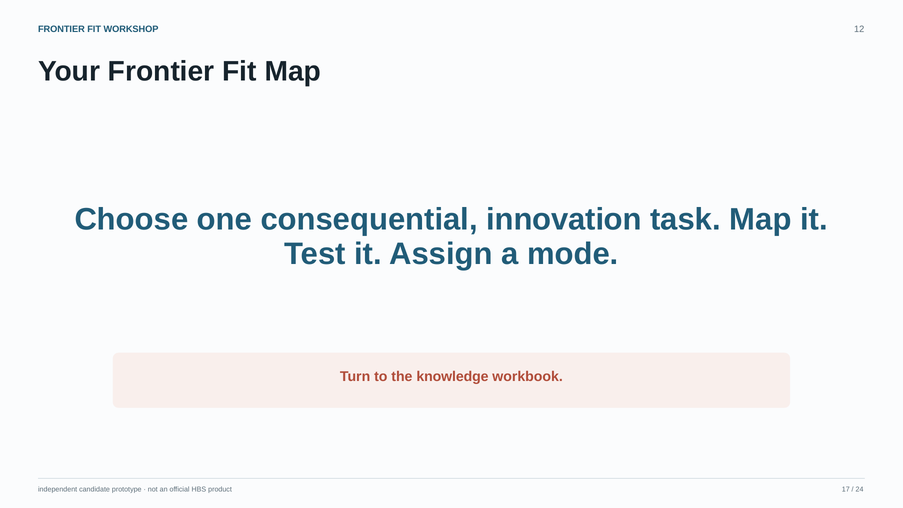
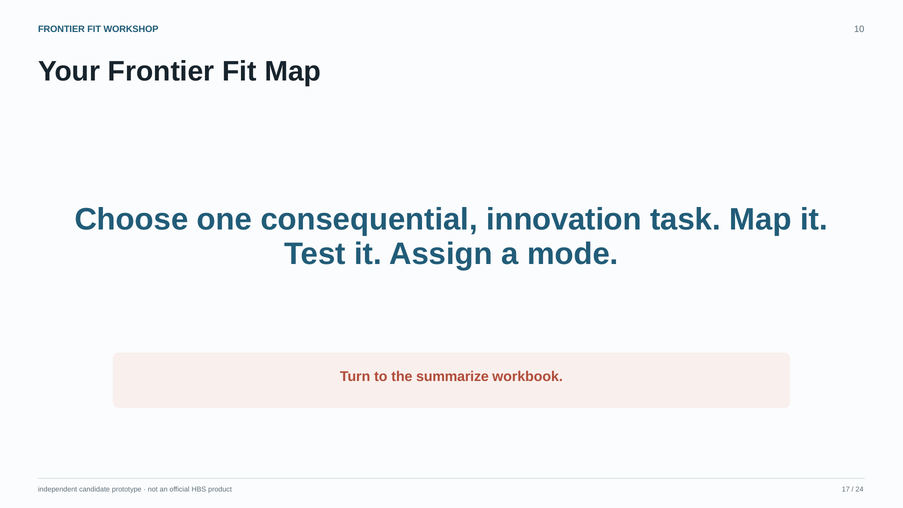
12: 12 -> 10
knowledge: knowledge -> summarize
